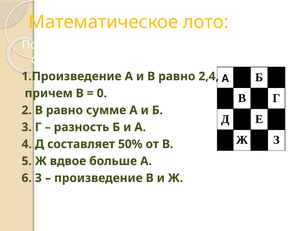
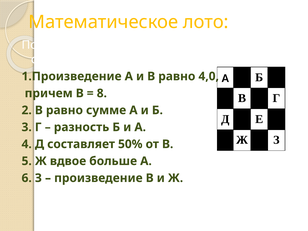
2,4: 2,4 -> 4,0
0: 0 -> 8
